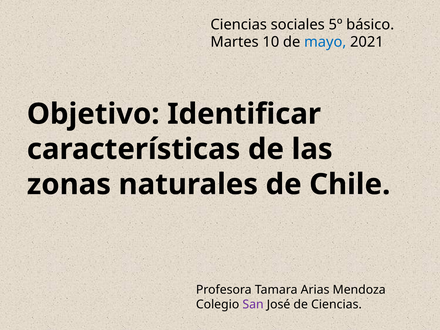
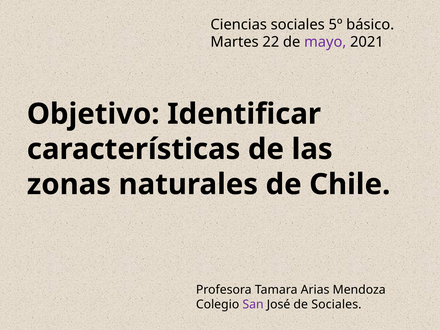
10: 10 -> 22
mayo colour: blue -> purple
de Ciencias: Ciencias -> Sociales
